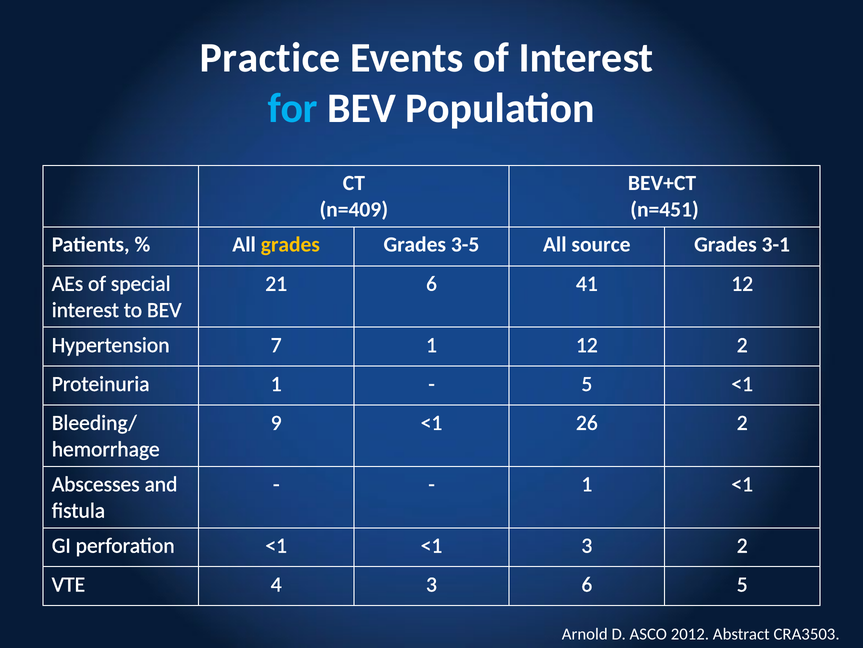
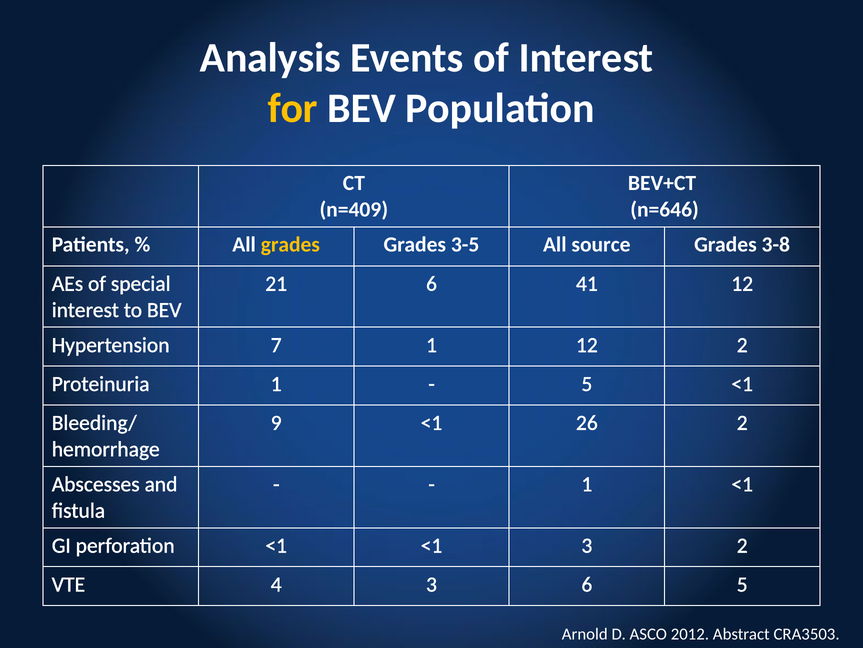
Practice: Practice -> Analysis
for colour: light blue -> yellow
n=451: n=451 -> n=646
3-1: 3-1 -> 3-8
